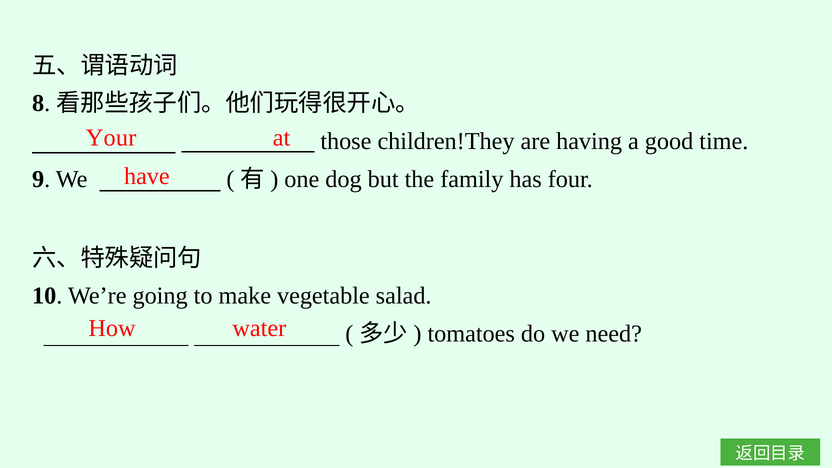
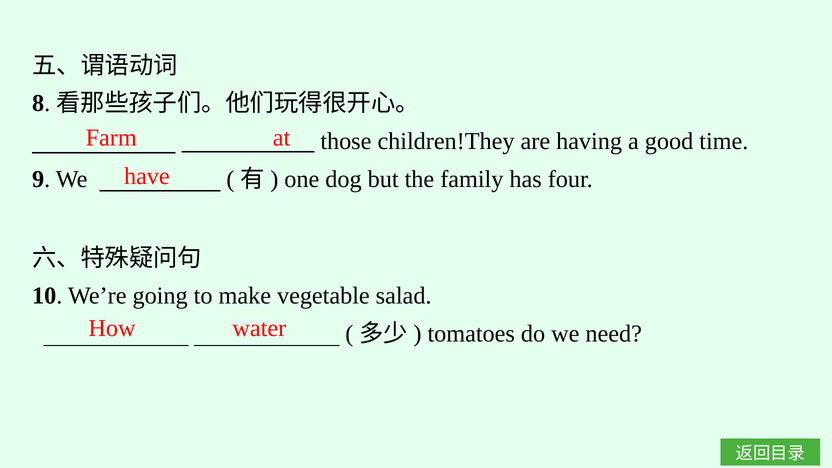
Your: Your -> Farm
